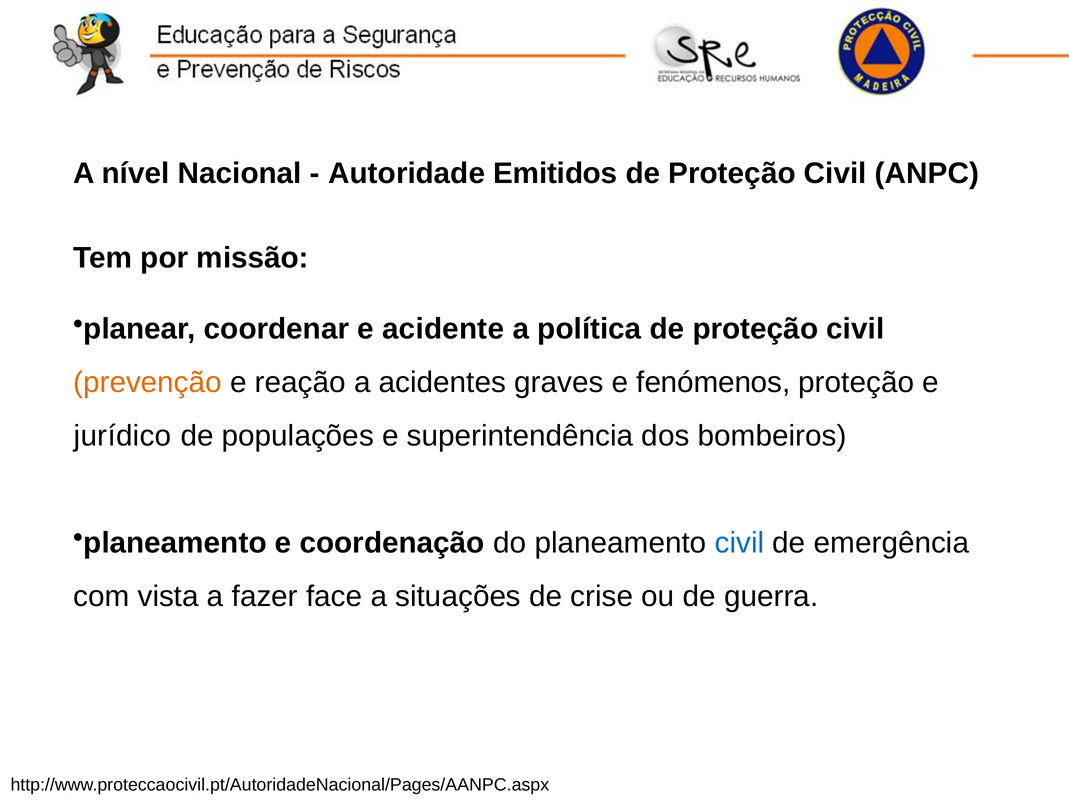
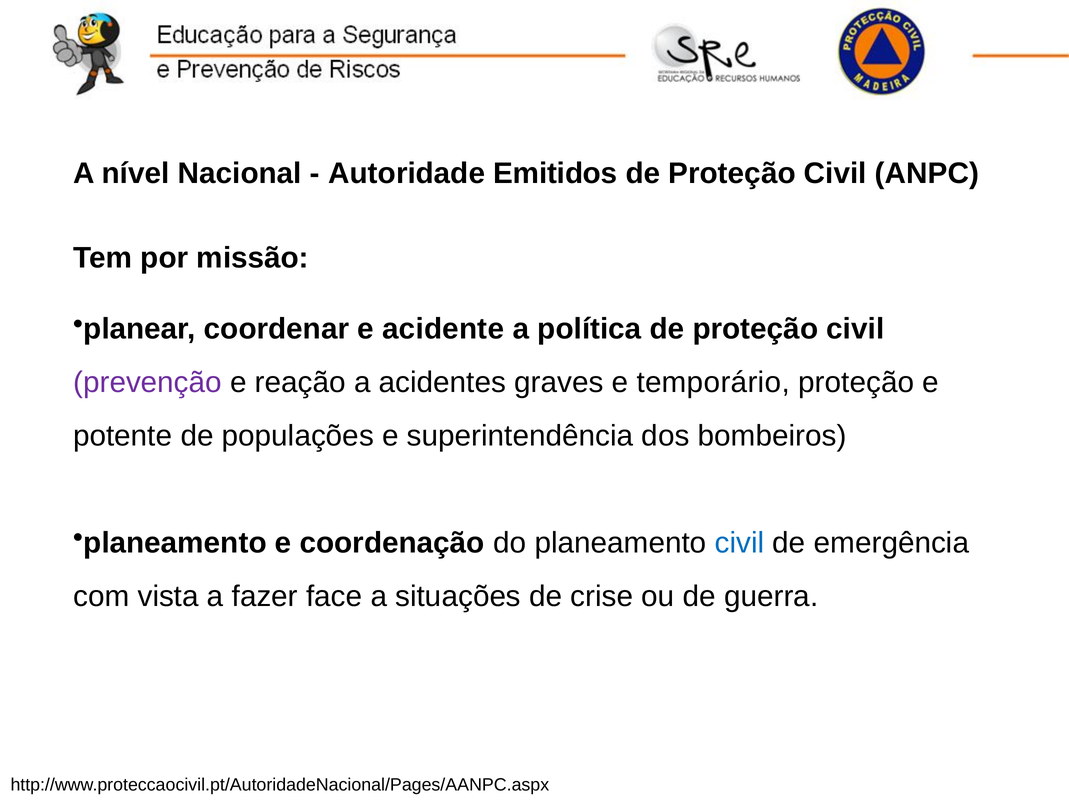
prevenção colour: orange -> purple
fenómenos: fenómenos -> temporário
jurídico: jurídico -> potente
